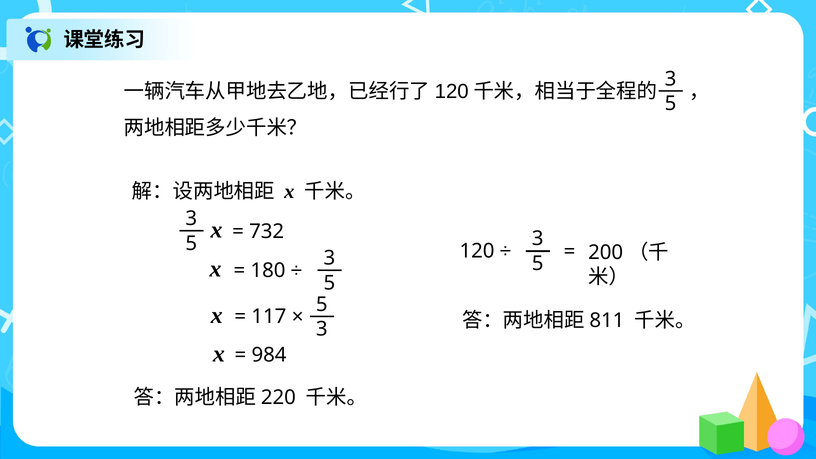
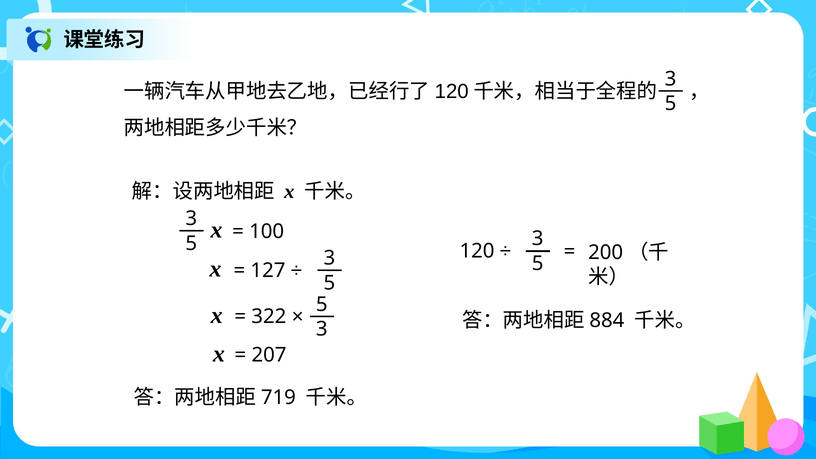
732: 732 -> 100
180: 180 -> 127
117: 117 -> 322
811: 811 -> 884
984: 984 -> 207
220: 220 -> 719
